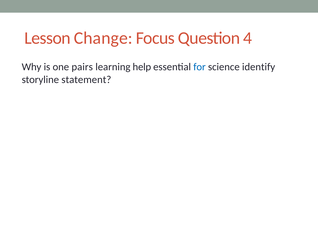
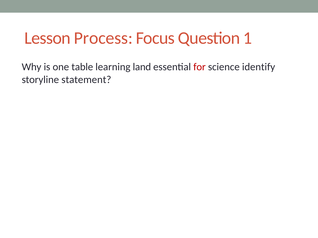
Change: Change -> Process
4: 4 -> 1
pairs: pairs -> table
help: help -> land
for colour: blue -> red
